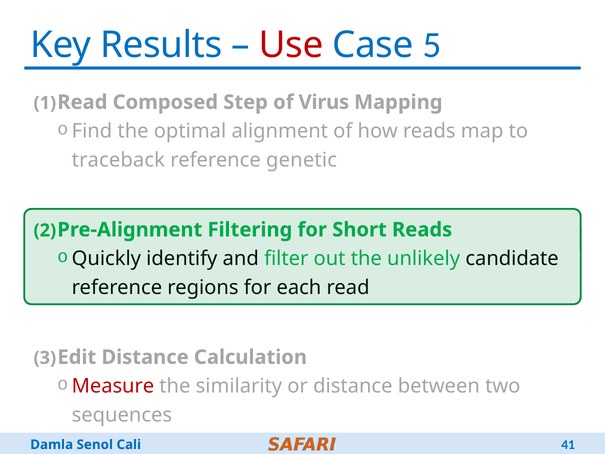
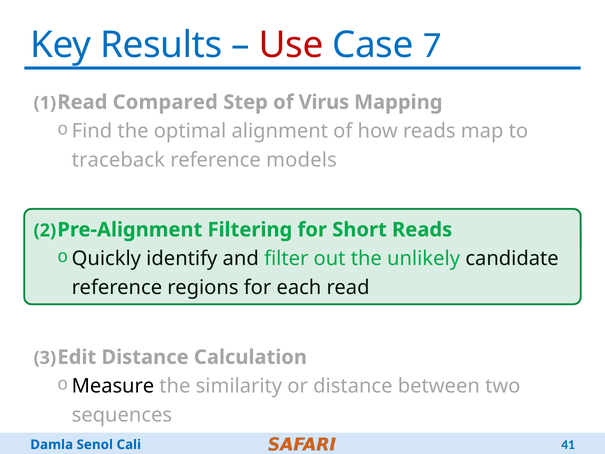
5: 5 -> 7
Composed: Composed -> Compared
genetic: genetic -> models
Measure colour: red -> black
